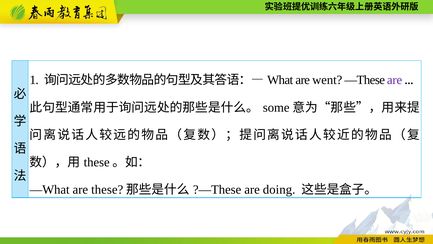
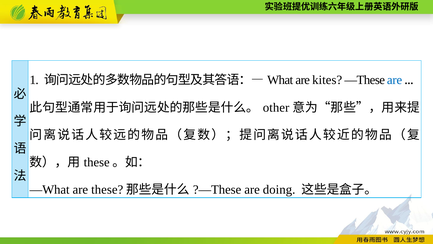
went: went -> kites
are at (395, 80) colour: purple -> blue
some: some -> other
